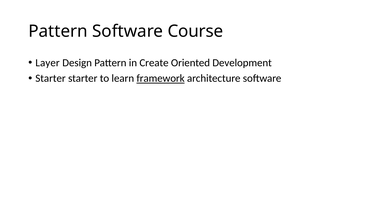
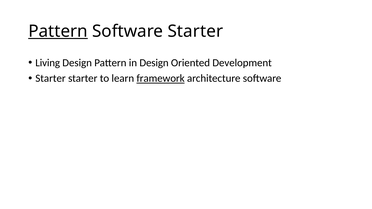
Pattern at (58, 31) underline: none -> present
Software Course: Course -> Starter
Layer: Layer -> Living
in Create: Create -> Design
